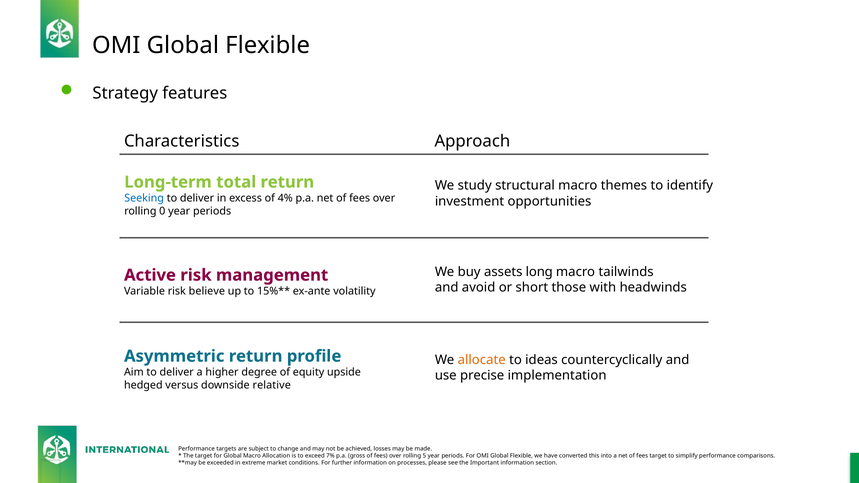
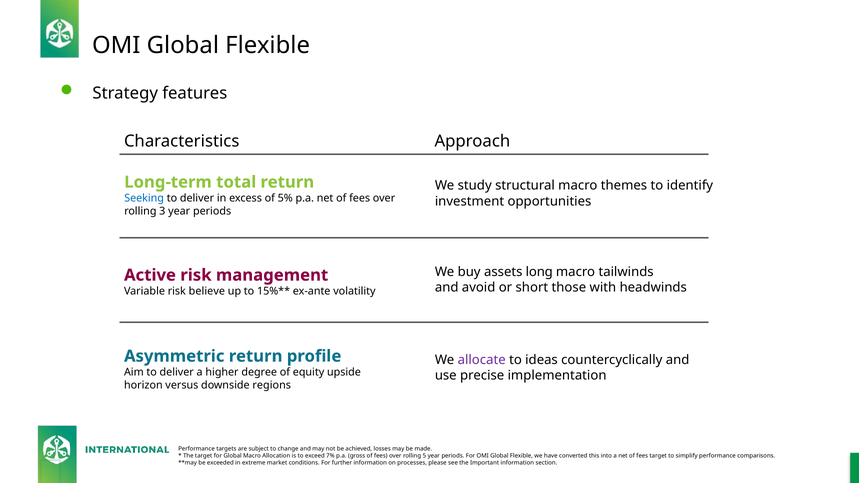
4%: 4% -> 5%
0: 0 -> 3
allocate colour: orange -> purple
hedged: hedged -> horizon
relative: relative -> regions
